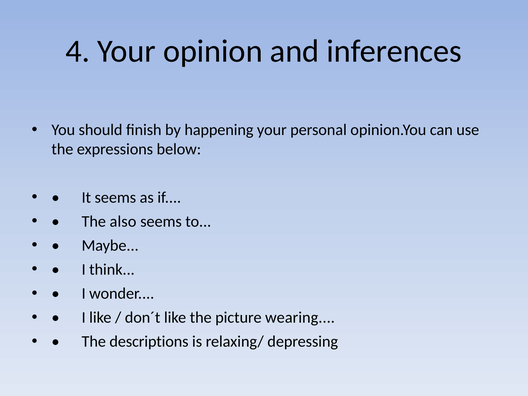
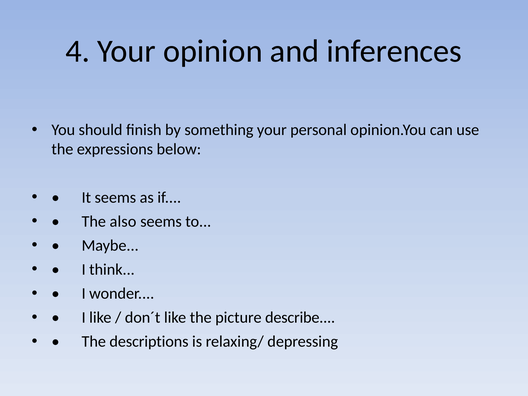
happening: happening -> something
wearing: wearing -> describe
